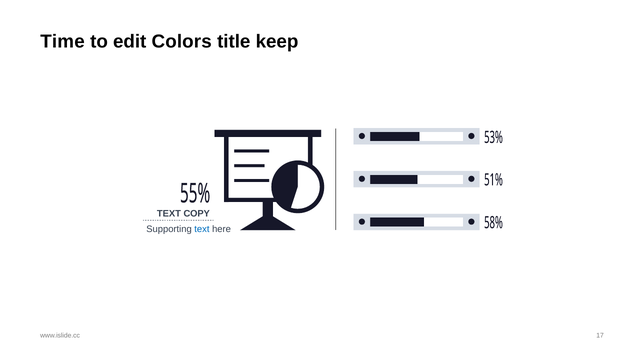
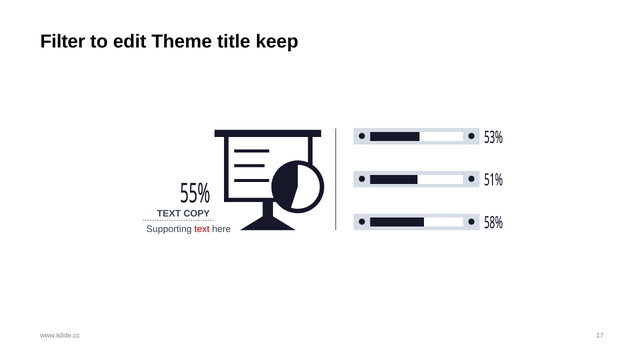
Time: Time -> Filter
Colors: Colors -> Theme
text at (202, 229) colour: blue -> red
